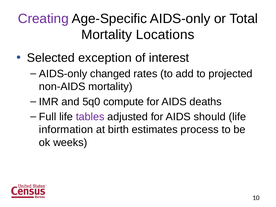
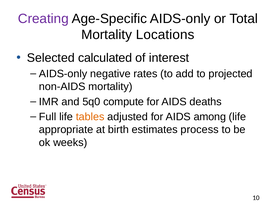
exception: exception -> calculated
changed: changed -> negative
tables colour: purple -> orange
should: should -> among
information: information -> appropriate
